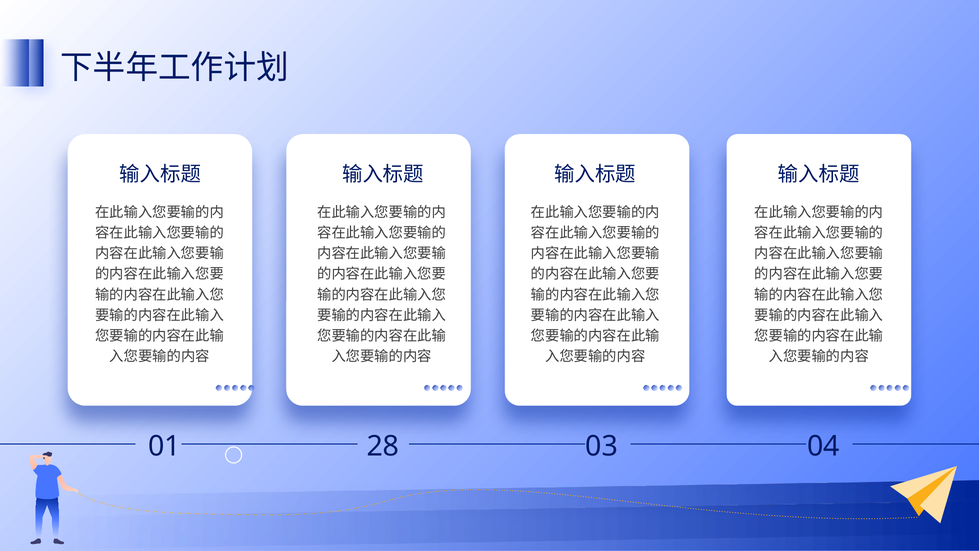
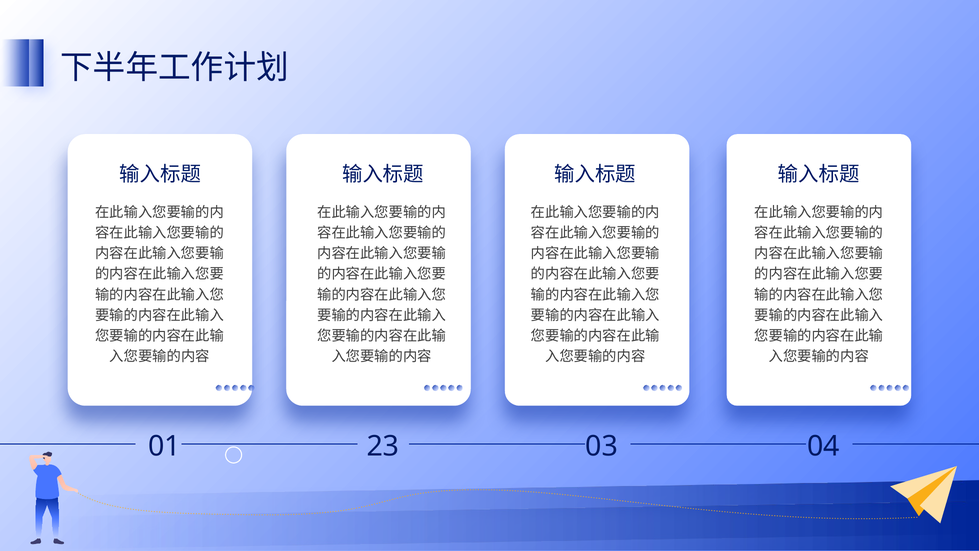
28: 28 -> 23
